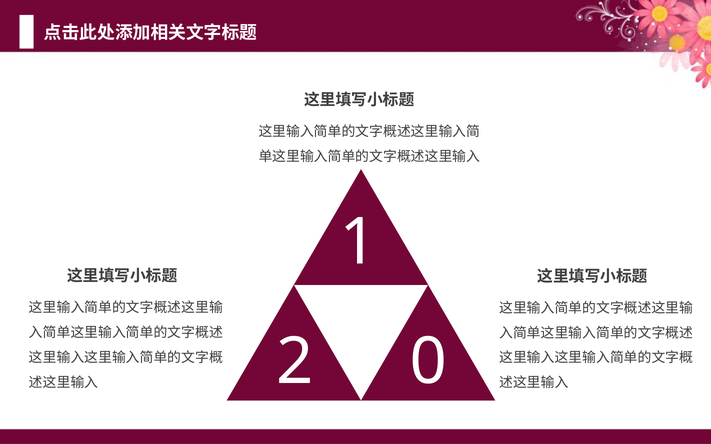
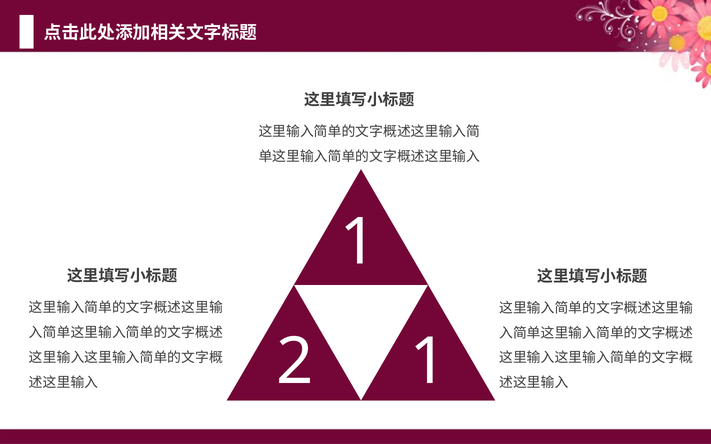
2 0: 0 -> 1
